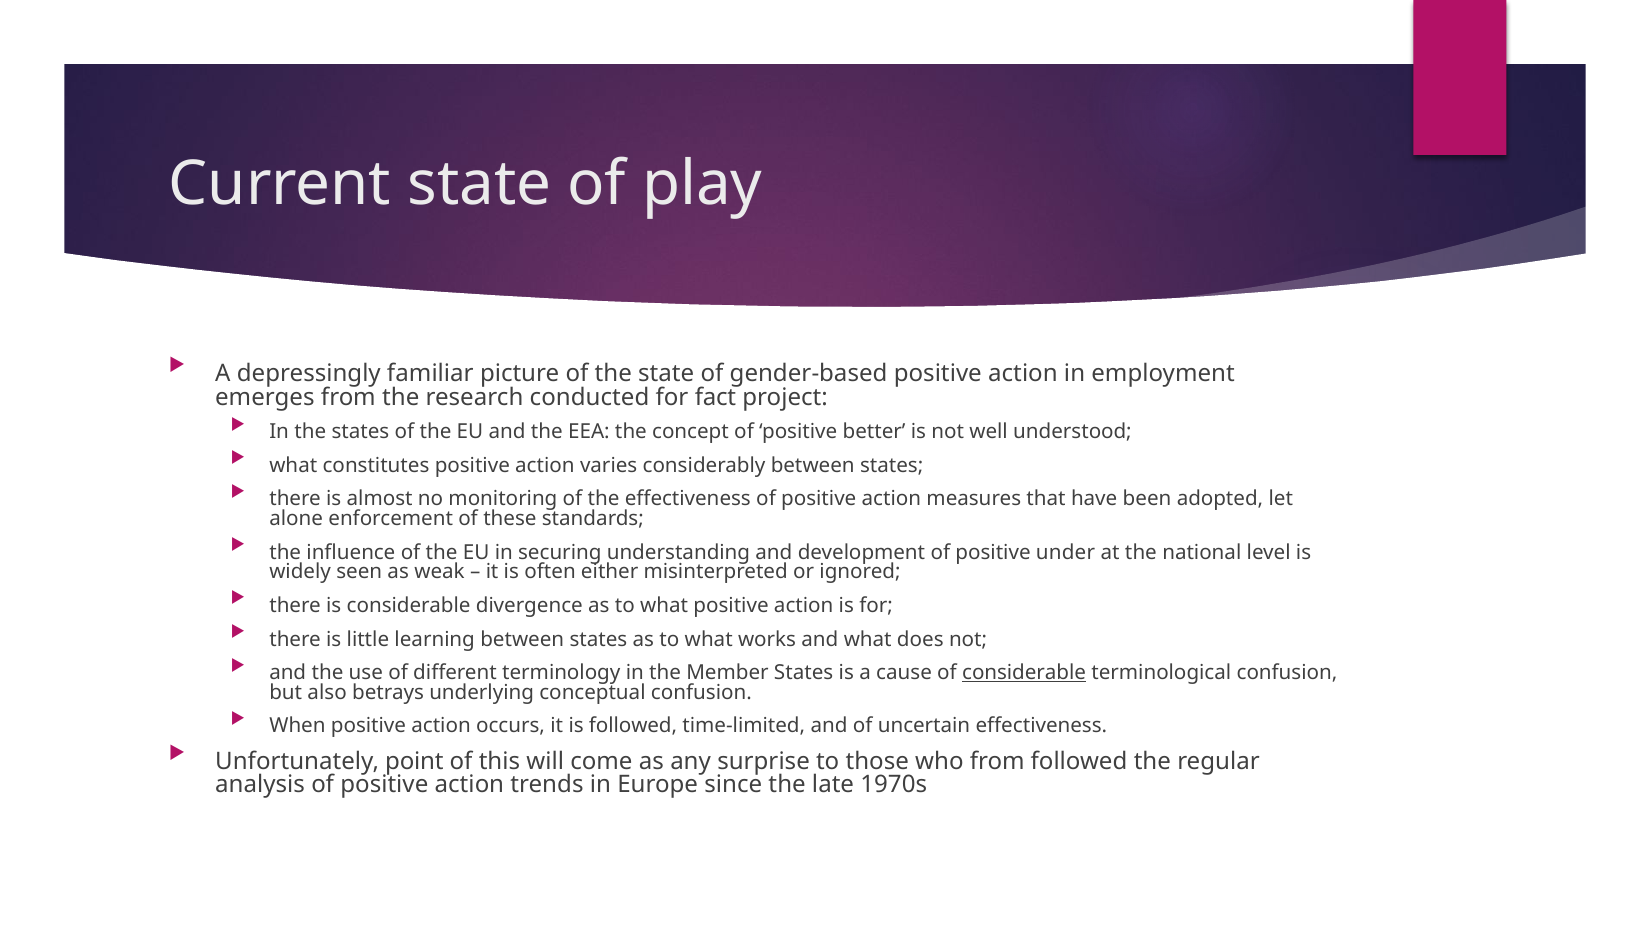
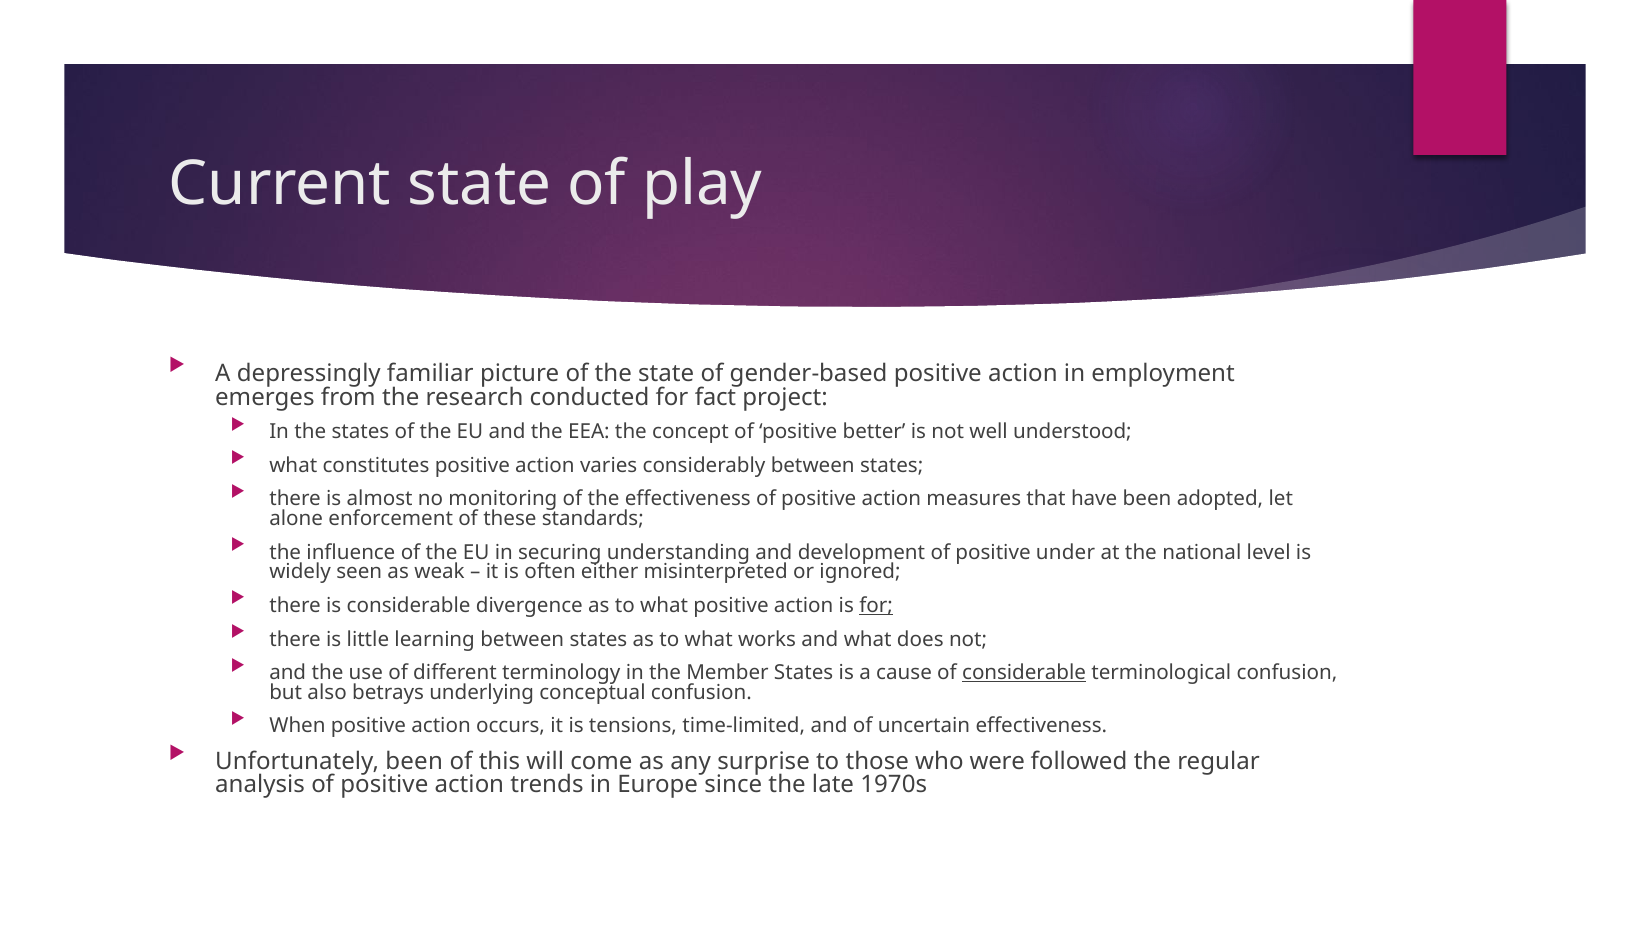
for at (876, 605) underline: none -> present
is followed: followed -> tensions
Unfortunately point: point -> been
who from: from -> were
